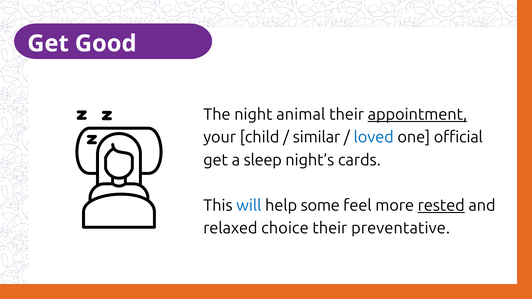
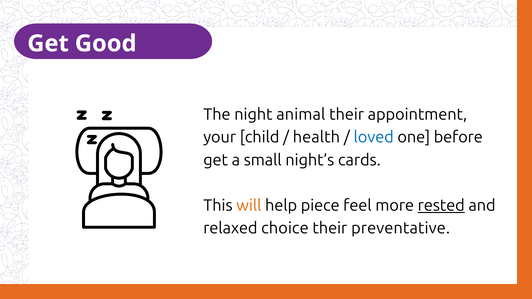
appointment underline: present -> none
similar: similar -> health
official: official -> before
a sleep: sleep -> small
will colour: blue -> orange
some: some -> piece
